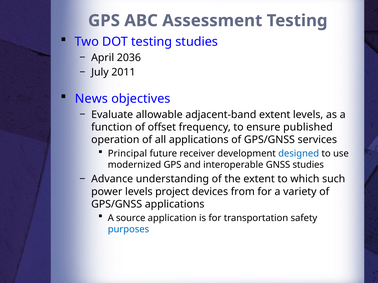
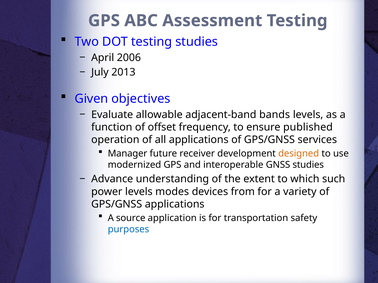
2036: 2036 -> 2006
2011: 2011 -> 2013
News: News -> Given
adjacent-band extent: extent -> bands
Principal: Principal -> Manager
designed colour: blue -> orange
project: project -> modes
